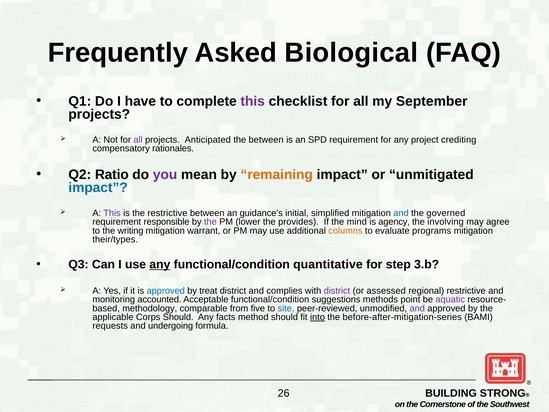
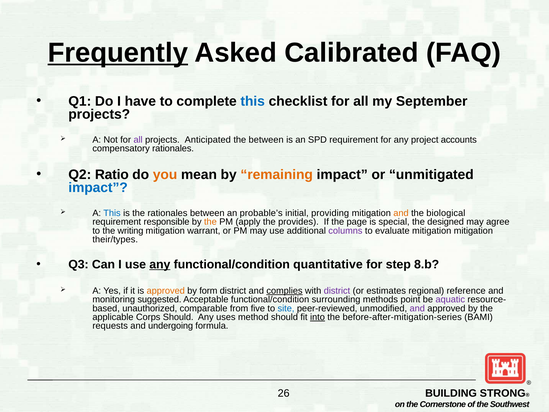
Frequently underline: none -> present
Biological: Biological -> Calibrated
this at (253, 101) colour: purple -> blue
crediting: crediting -> accounts
you colour: purple -> orange
This at (112, 213) colour: purple -> blue
the restrictive: restrictive -> rationales
guidance’s: guidance’s -> probable’s
simplified: simplified -> providing
and at (401, 213) colour: blue -> orange
governed: governed -> biological
the at (210, 222) colour: purple -> orange
lower: lower -> apply
mind: mind -> page
agency: agency -> special
involving: involving -> designed
columns colour: orange -> purple
evaluate programs: programs -> mitigation
3.b: 3.b -> 8.b
approved at (166, 291) colour: blue -> orange
treat: treat -> form
complies underline: none -> present
assessed: assessed -> estimates
regional restrictive: restrictive -> reference
accounted: accounted -> suggested
suggestions: suggestions -> surrounding
methodology: methodology -> unauthorized
facts: facts -> uses
